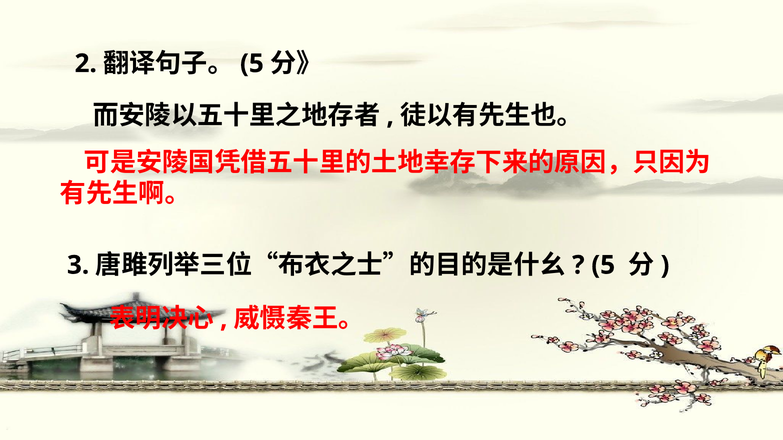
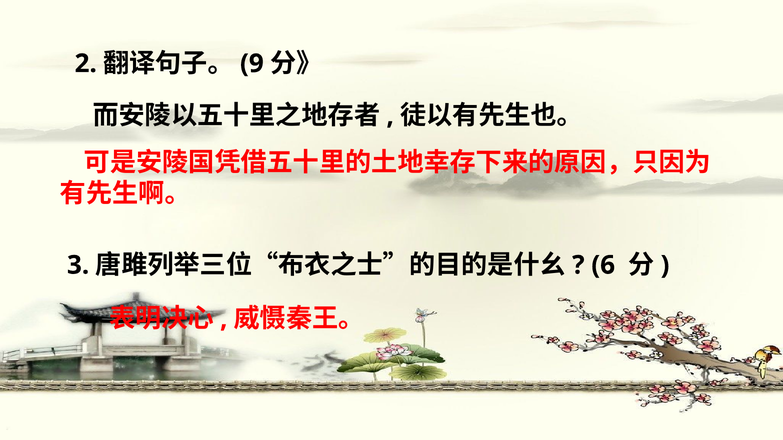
5 at (252, 64): 5 -> 9
5 at (603, 265): 5 -> 6
